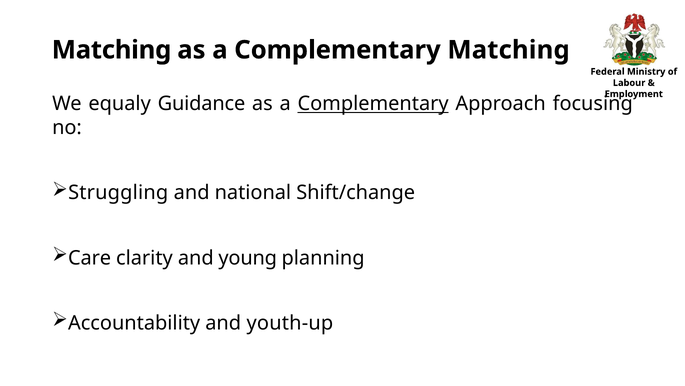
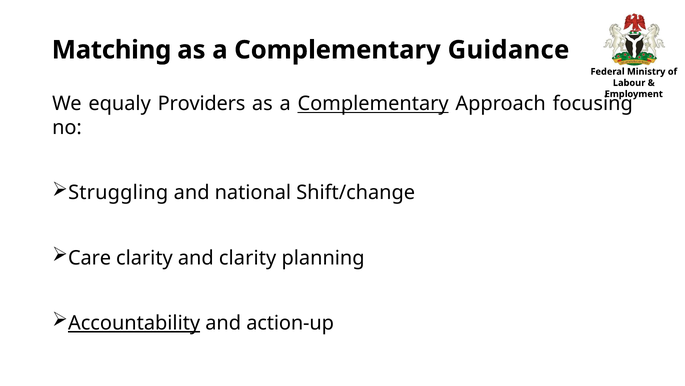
Complementary Matching: Matching -> Guidance
Guidance: Guidance -> Providers
and young: young -> clarity
Accountability underline: none -> present
youth-up: youth-up -> action-up
